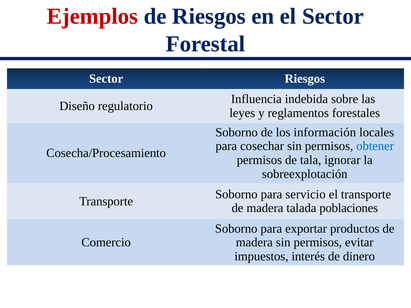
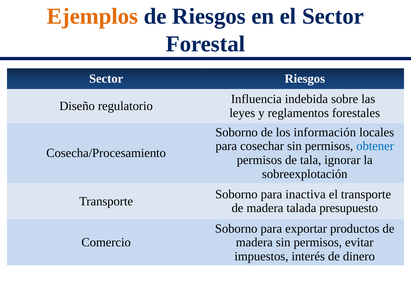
Ejemplos colour: red -> orange
servicio: servicio -> inactiva
poblaciones: poblaciones -> presupuesto
